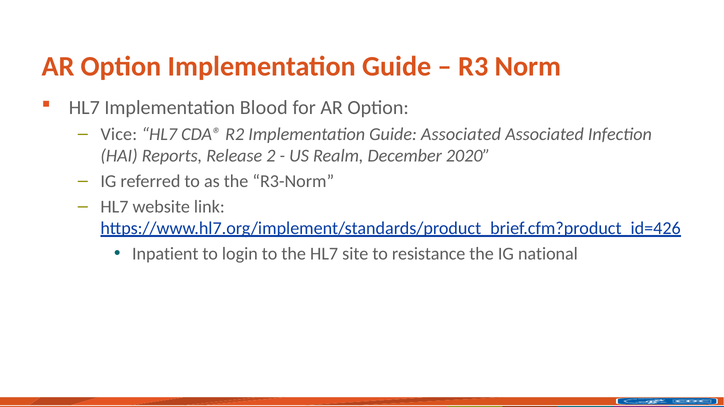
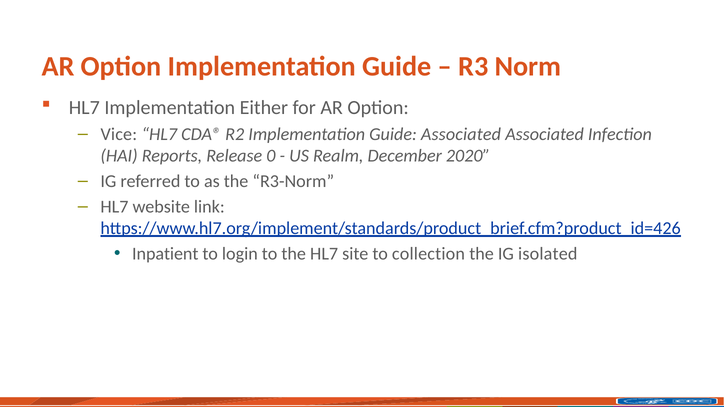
Blood: Blood -> Either
2: 2 -> 0
resistance: resistance -> collection
national: national -> isolated
